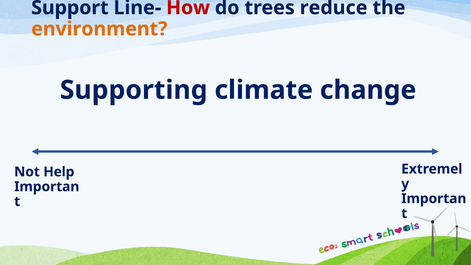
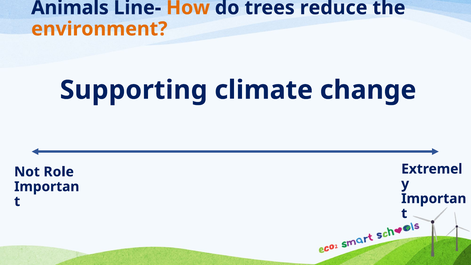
Support: Support -> Animals
How colour: red -> orange
Help: Help -> Role
